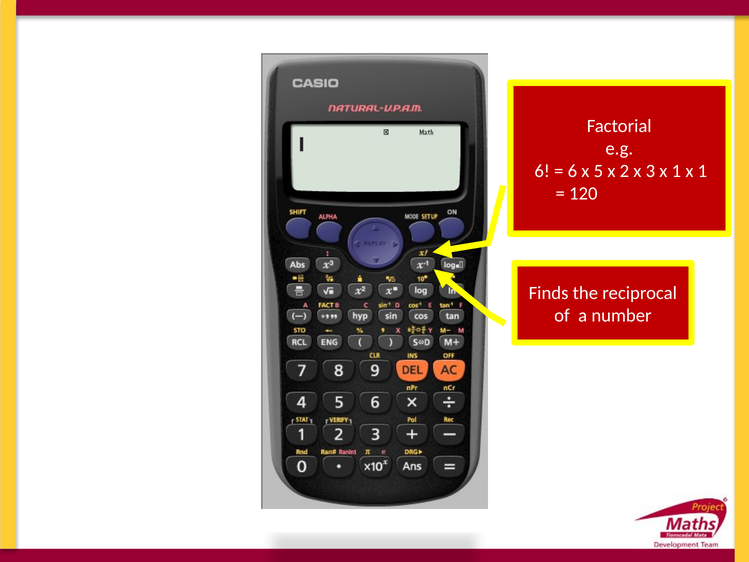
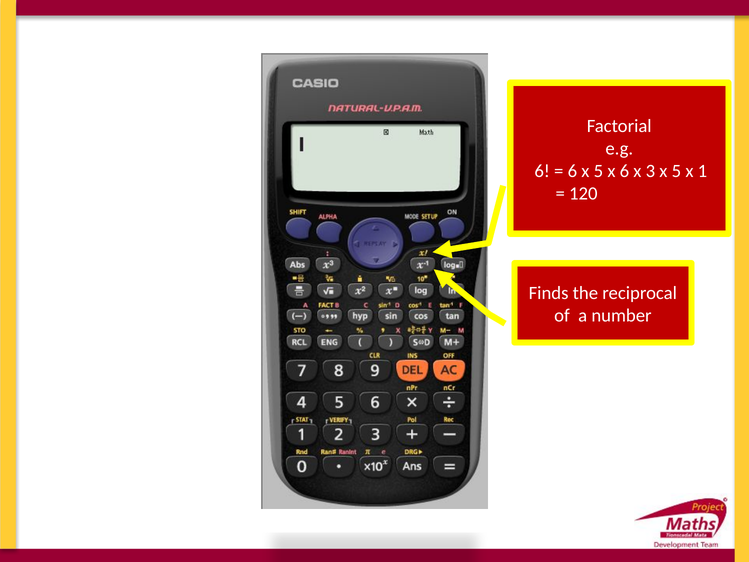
x 2: 2 -> 6
3 x 1: 1 -> 5
